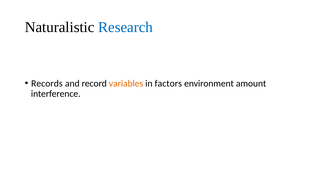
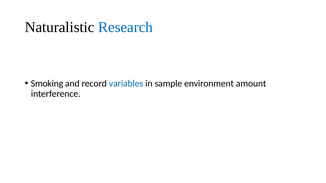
Records: Records -> Smoking
variables colour: orange -> blue
factors: factors -> sample
